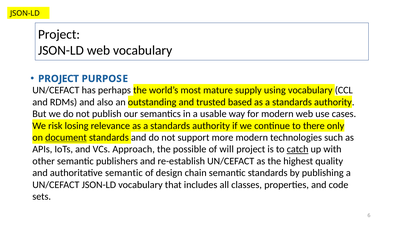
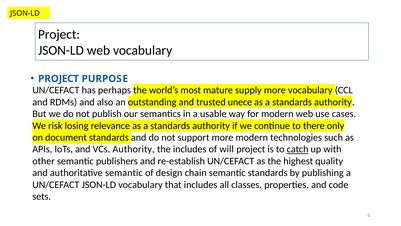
supply using: using -> more
based: based -> unece
document underline: present -> none
VCs Approach: Approach -> Authority
the possible: possible -> includes
